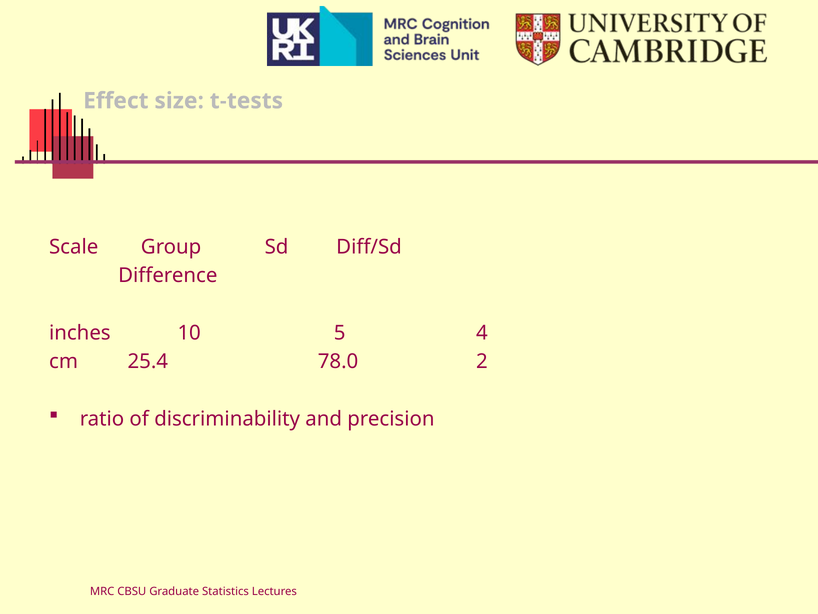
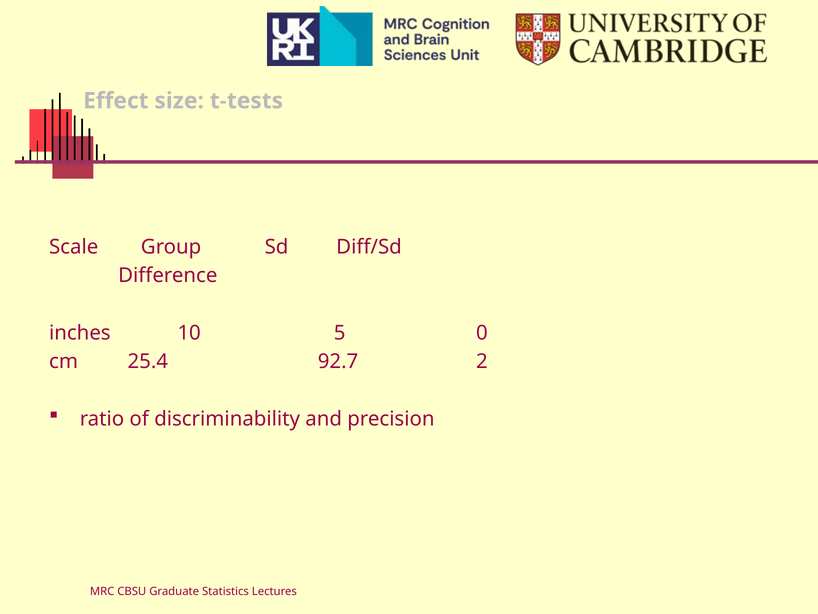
4: 4 -> 0
78.0: 78.0 -> 92.7
